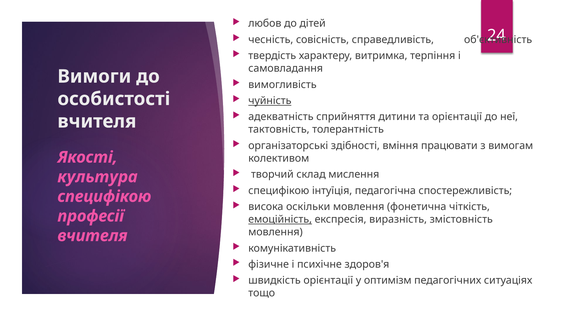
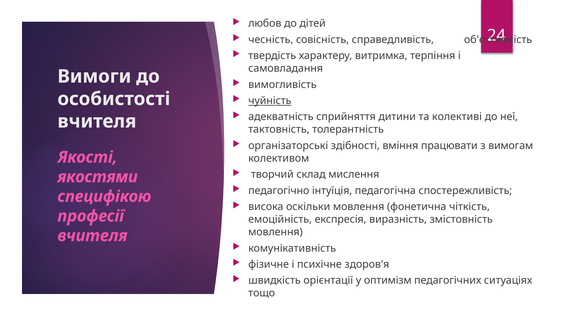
та орієнтації: орієнтації -> колективі
культура: культура -> якостями
специфікою at (279, 191): специфікою -> педагогічно
емоційність underline: present -> none
